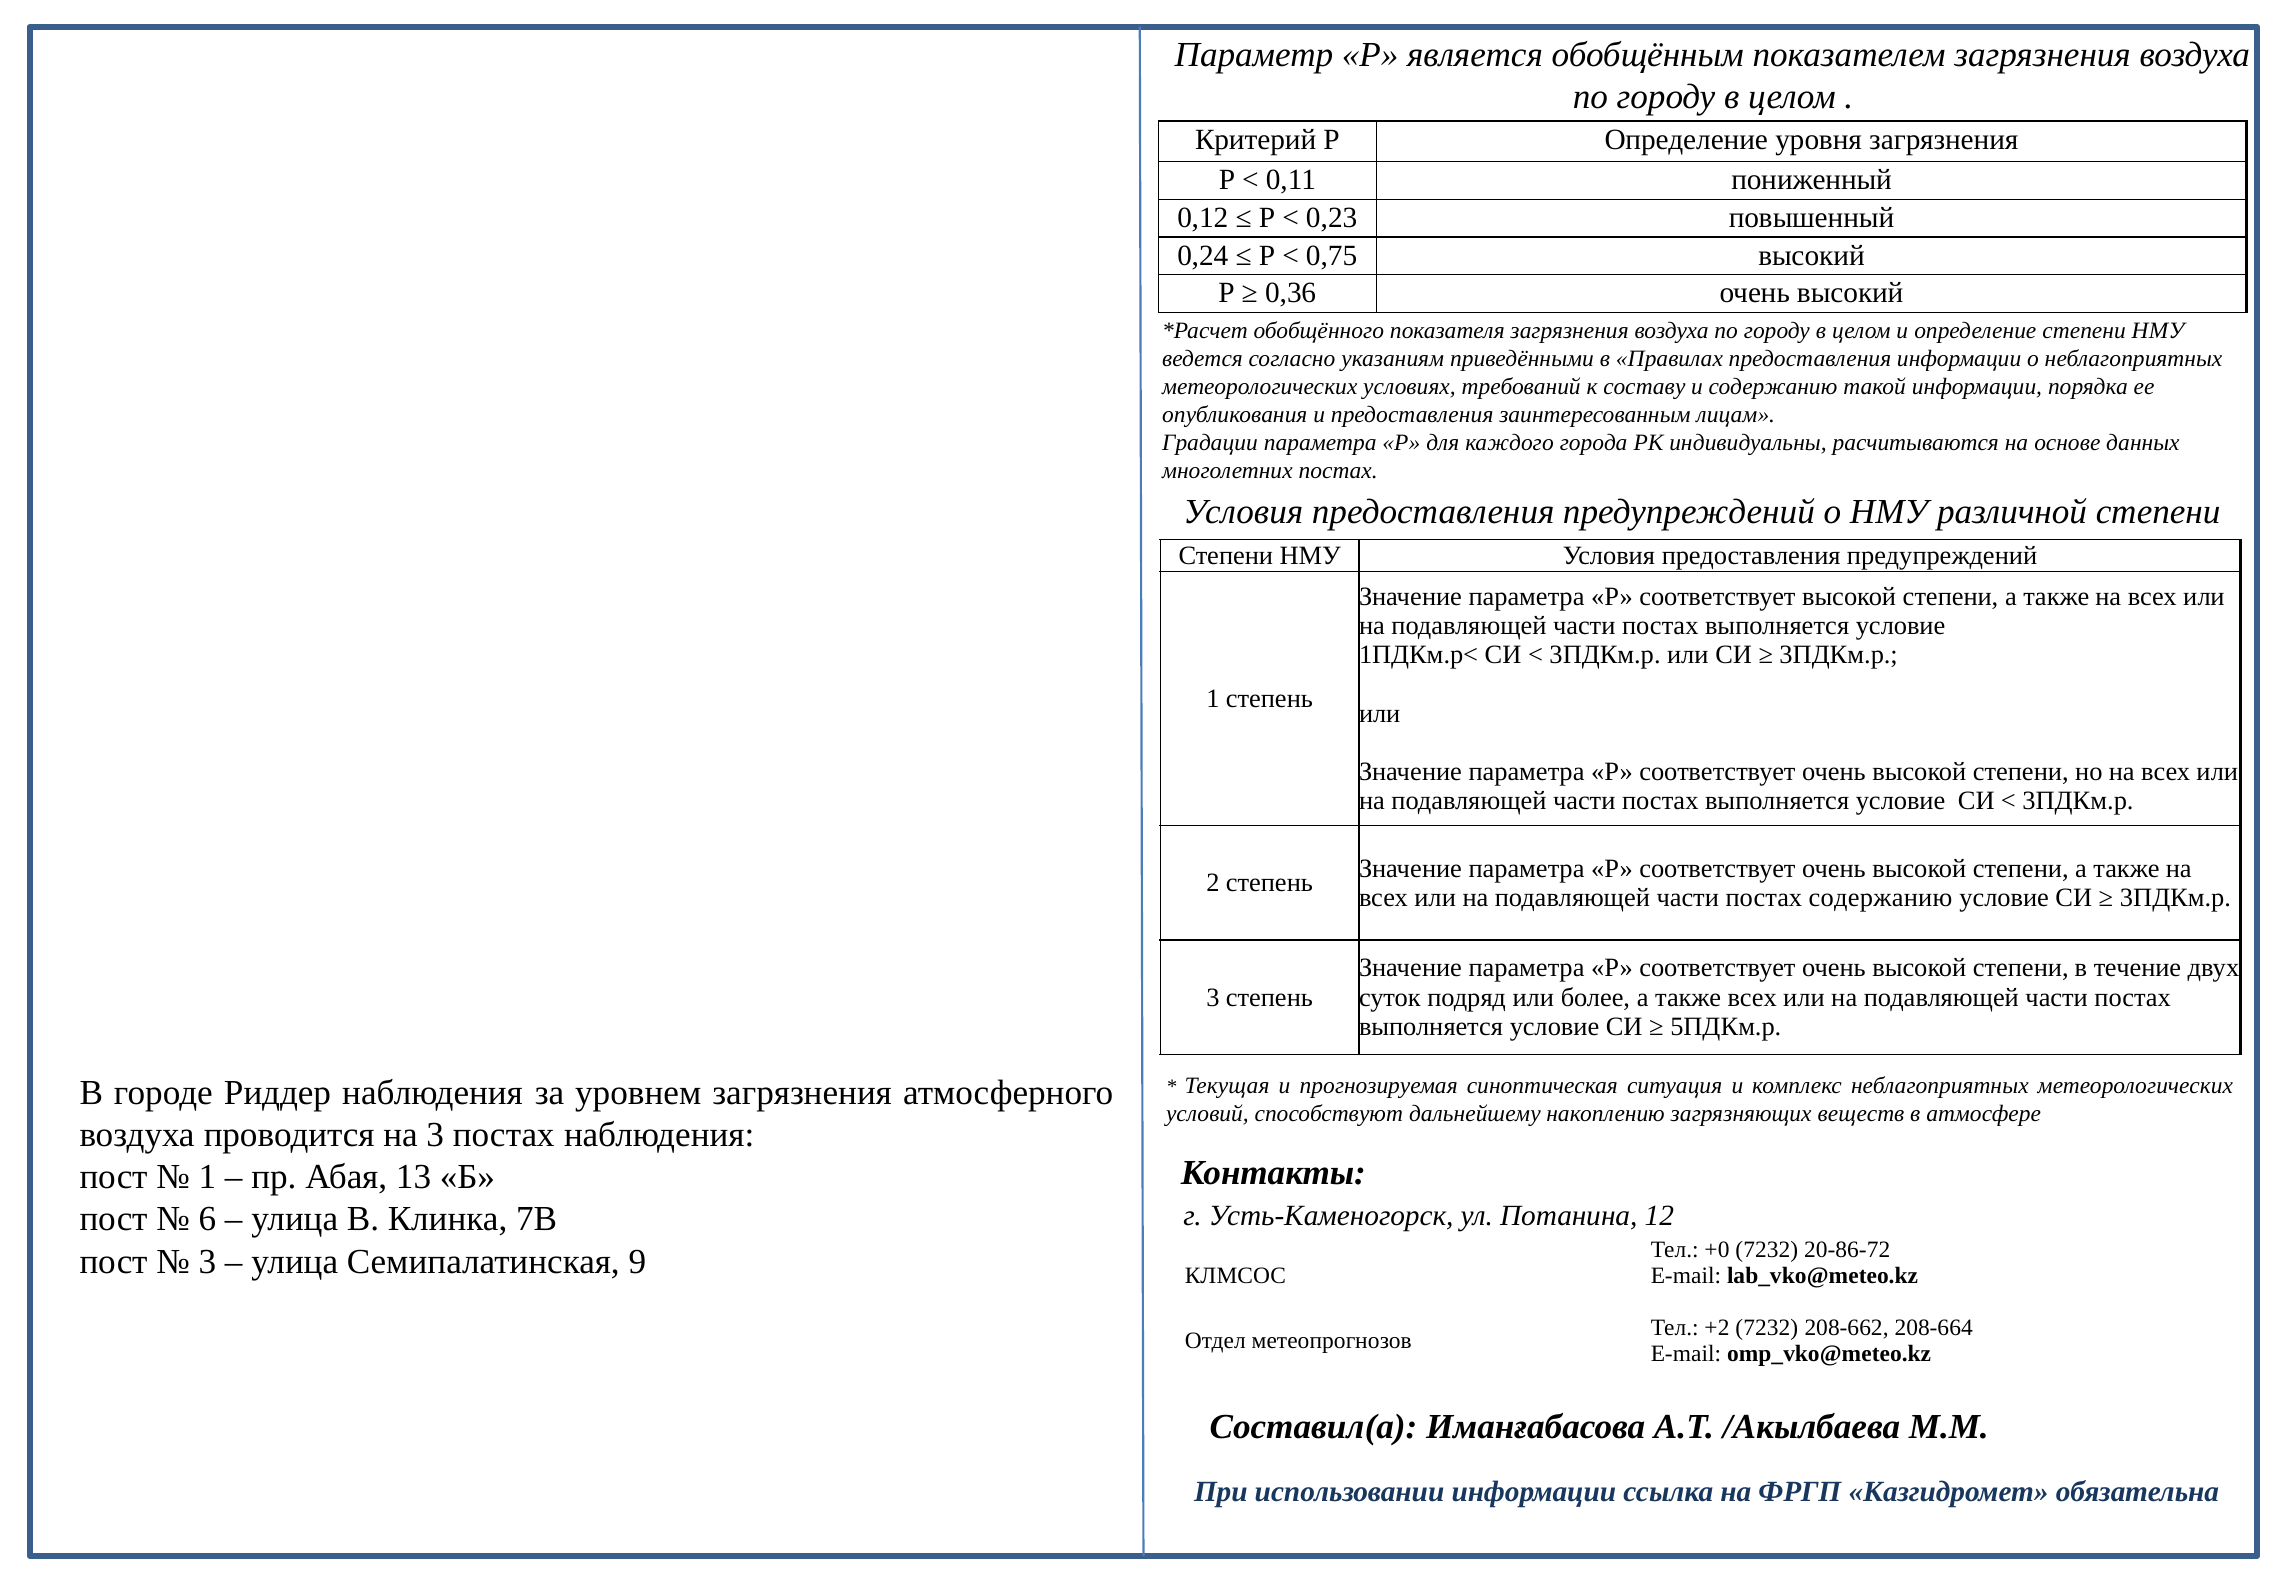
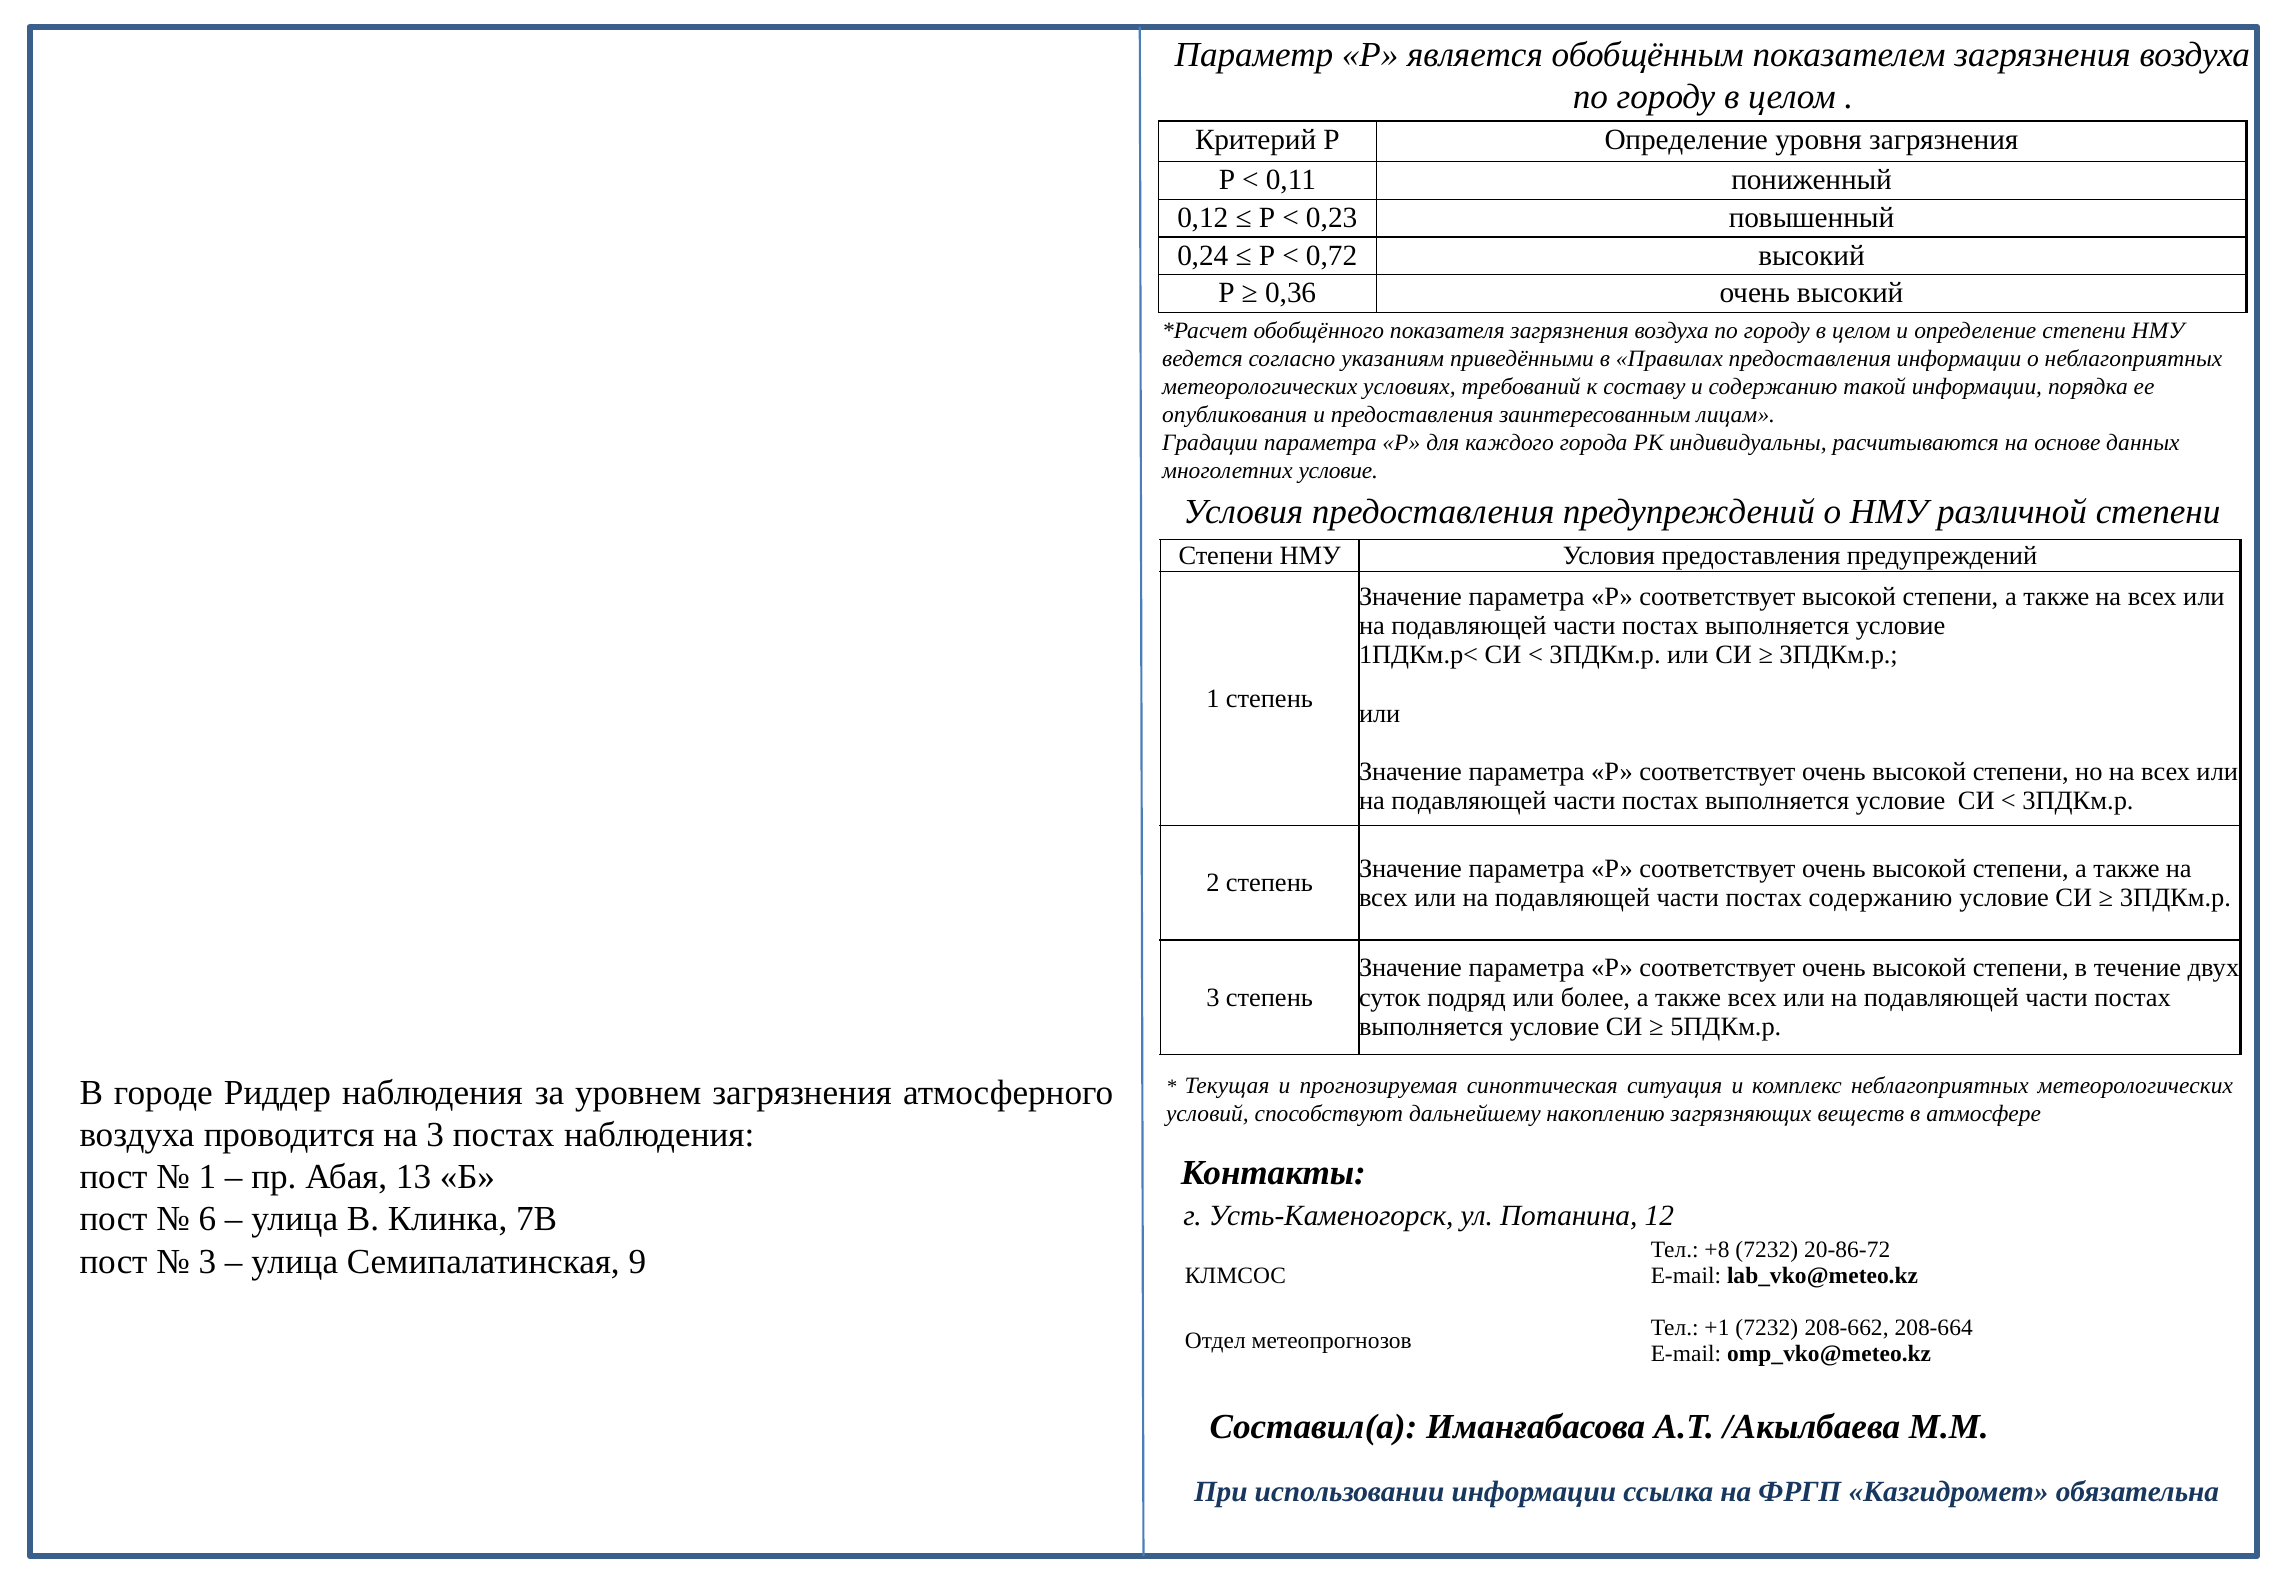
0,75: 0,75 -> 0,72
многолетних постах: постах -> условие
+0: +0 -> +8
+2: +2 -> +1
